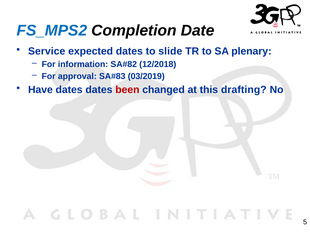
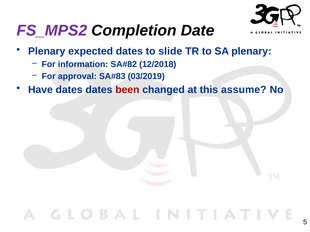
FS_MPS2 colour: blue -> purple
Service at (47, 51): Service -> Plenary
drafting: drafting -> assume
